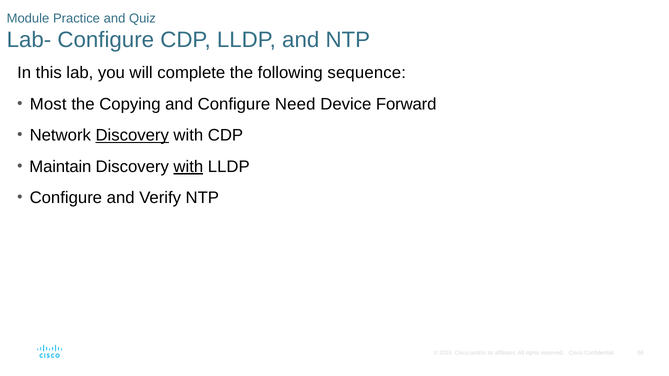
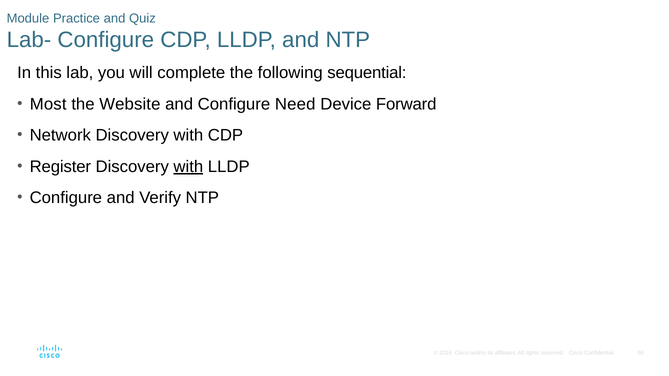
sequence: sequence -> sequential
Copying: Copying -> Website
Discovery at (132, 135) underline: present -> none
Maintain: Maintain -> Register
